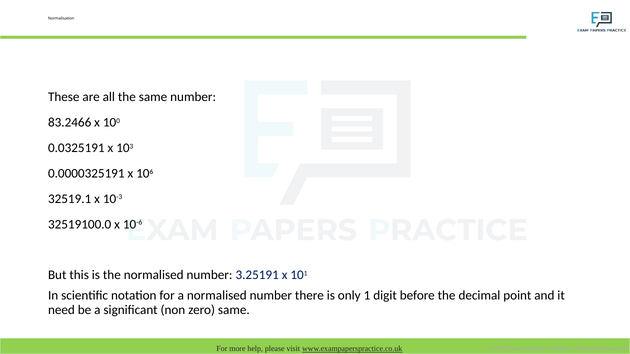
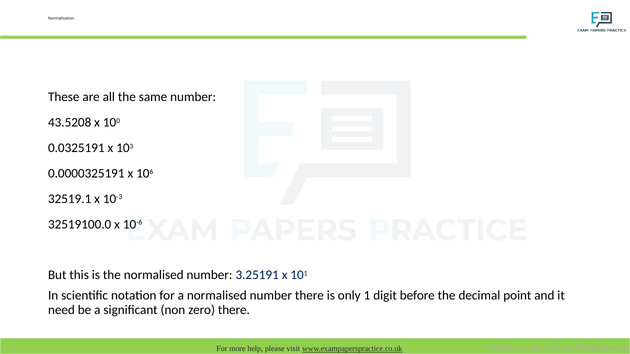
83.2466: 83.2466 -> 43.5208
zero same: same -> there
